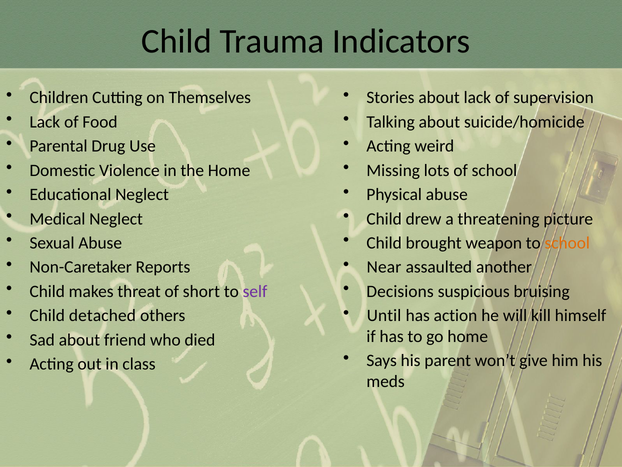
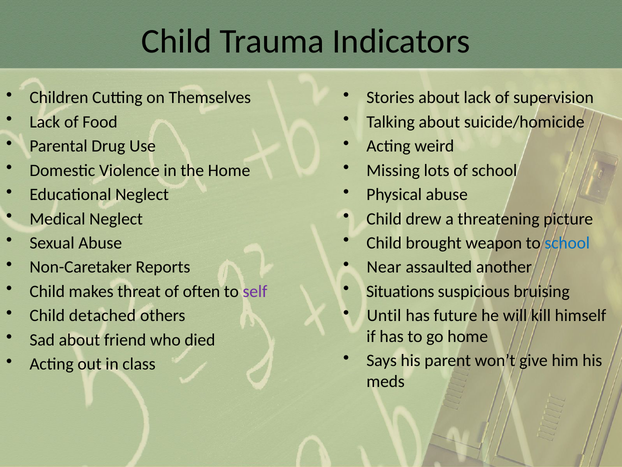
school at (567, 243) colour: orange -> blue
short: short -> often
Decisions: Decisions -> Situations
action: action -> future
